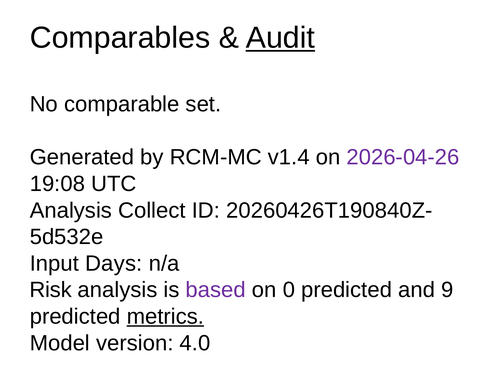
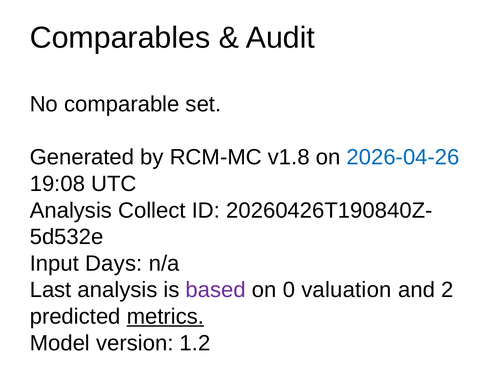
Audit underline: present -> none
v1.4: v1.4 -> v1.8
2026-04-26 colour: purple -> blue
Risk: Risk -> Last
0 predicted: predicted -> valuation
9: 9 -> 2
4.0: 4.0 -> 1.2
